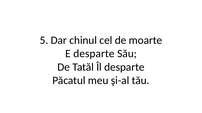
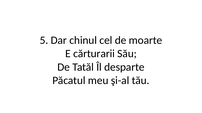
E desparte: desparte -> cărturarii
